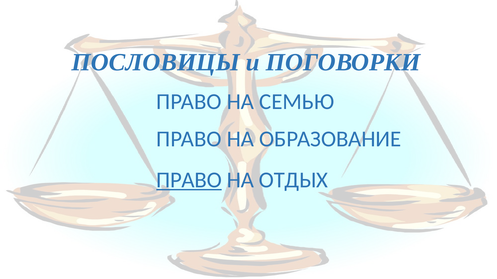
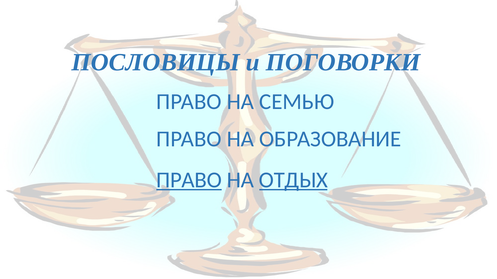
ОТДЫХ underline: none -> present
